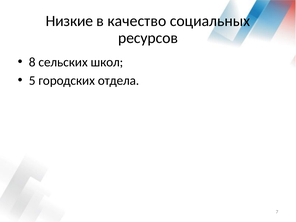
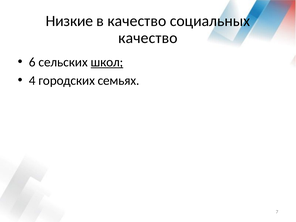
ресурсов at (148, 38): ресурсов -> качество
8: 8 -> 6
школ underline: none -> present
5: 5 -> 4
отдела: отдела -> семьях
